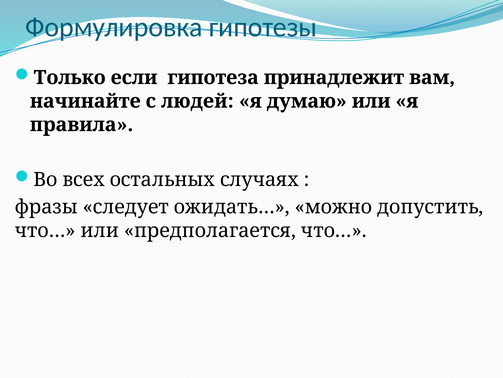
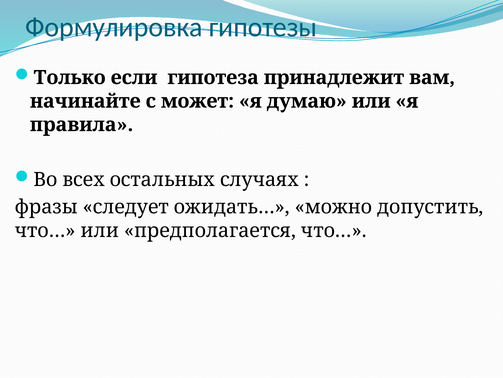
людей: людей -> может
